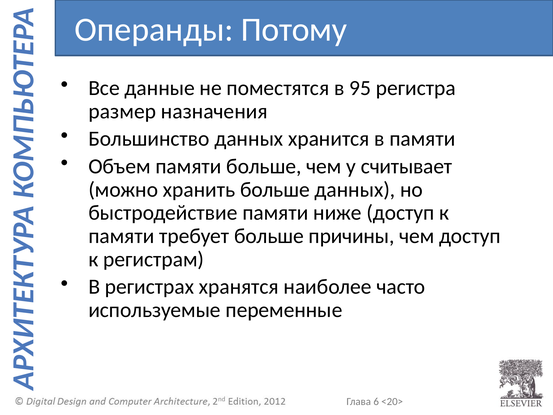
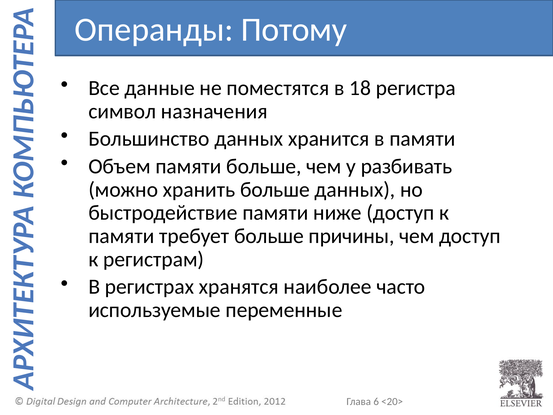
95: 95 -> 18
размер: размер -> символ
считывает: считывает -> разбивать
